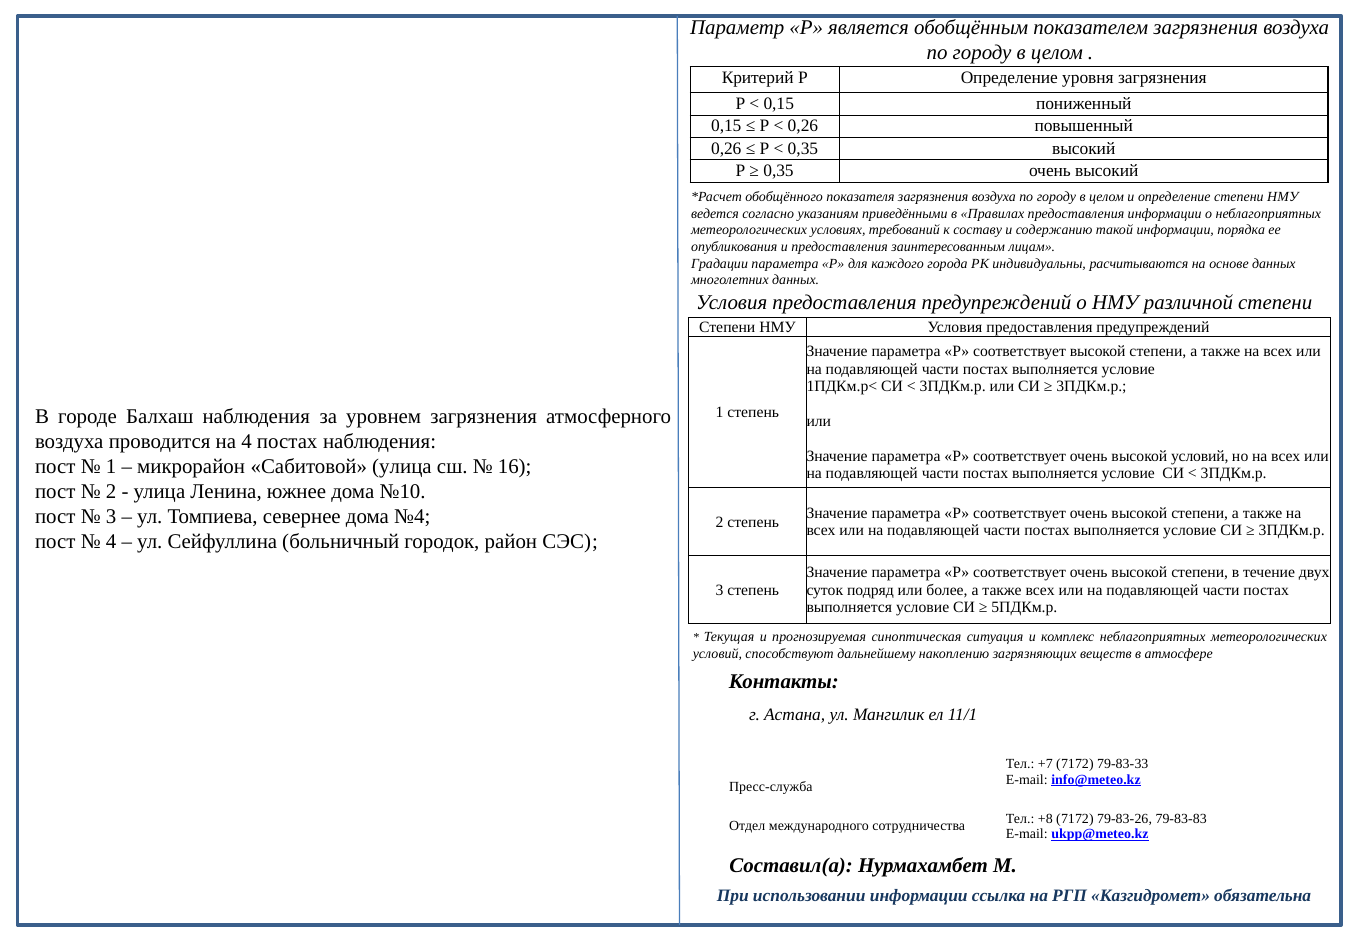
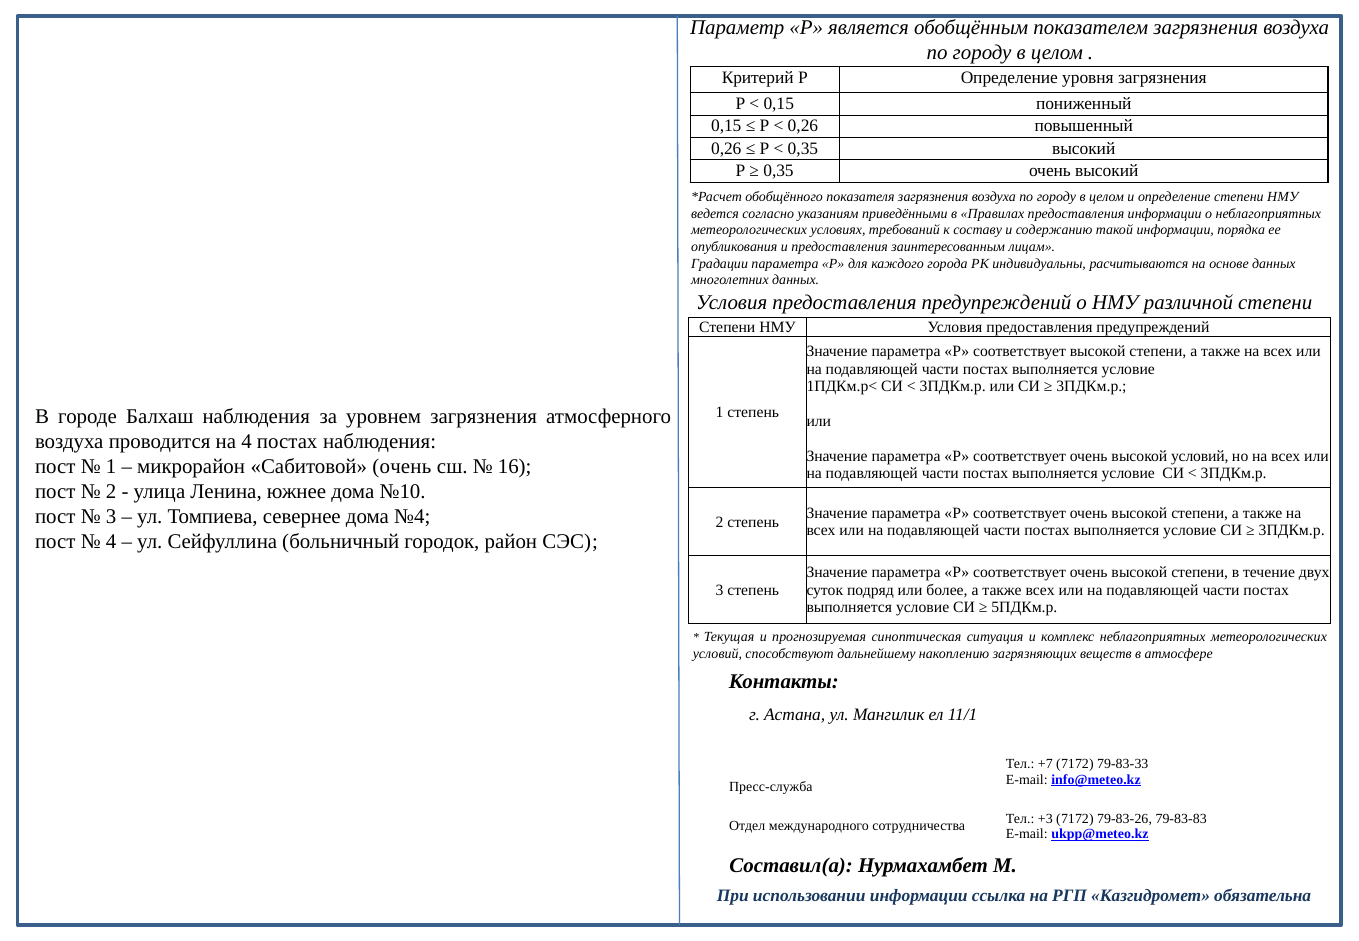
Сабитовой улица: улица -> очень
+8: +8 -> +3
